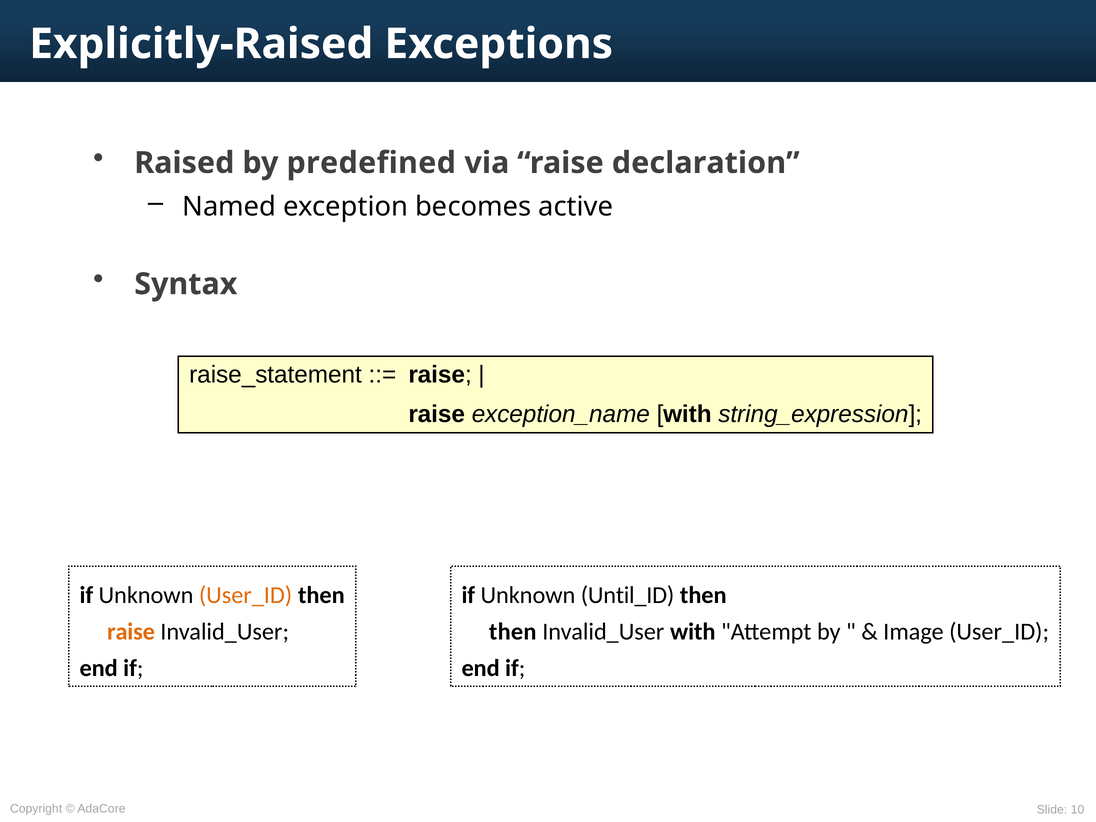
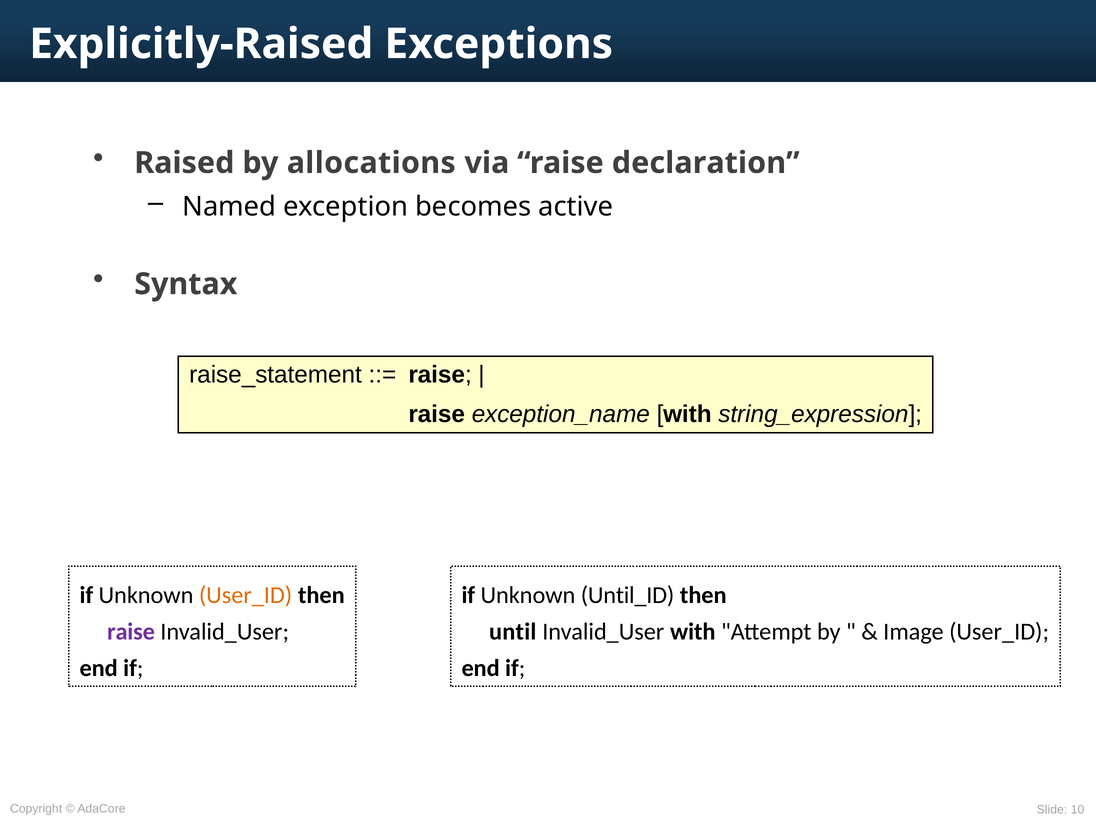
predefined: predefined -> allocations
raise at (131, 632) colour: orange -> purple
then at (513, 632): then -> until
